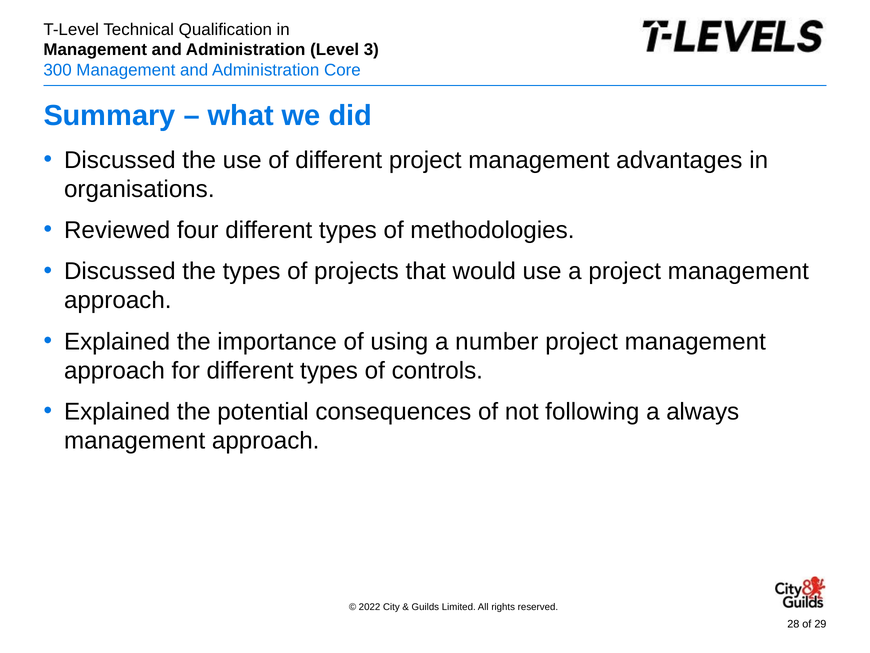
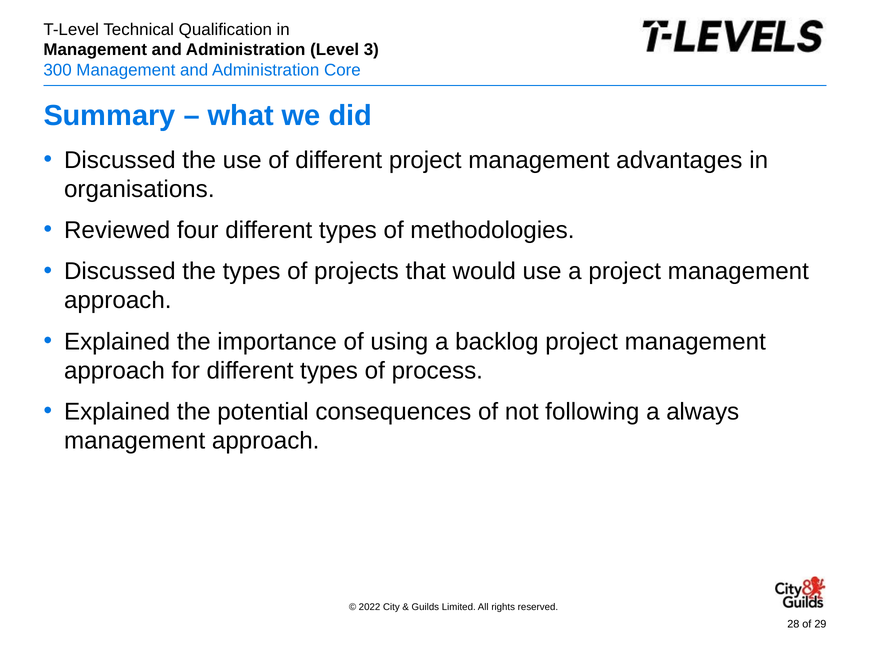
number: number -> backlog
controls: controls -> process
